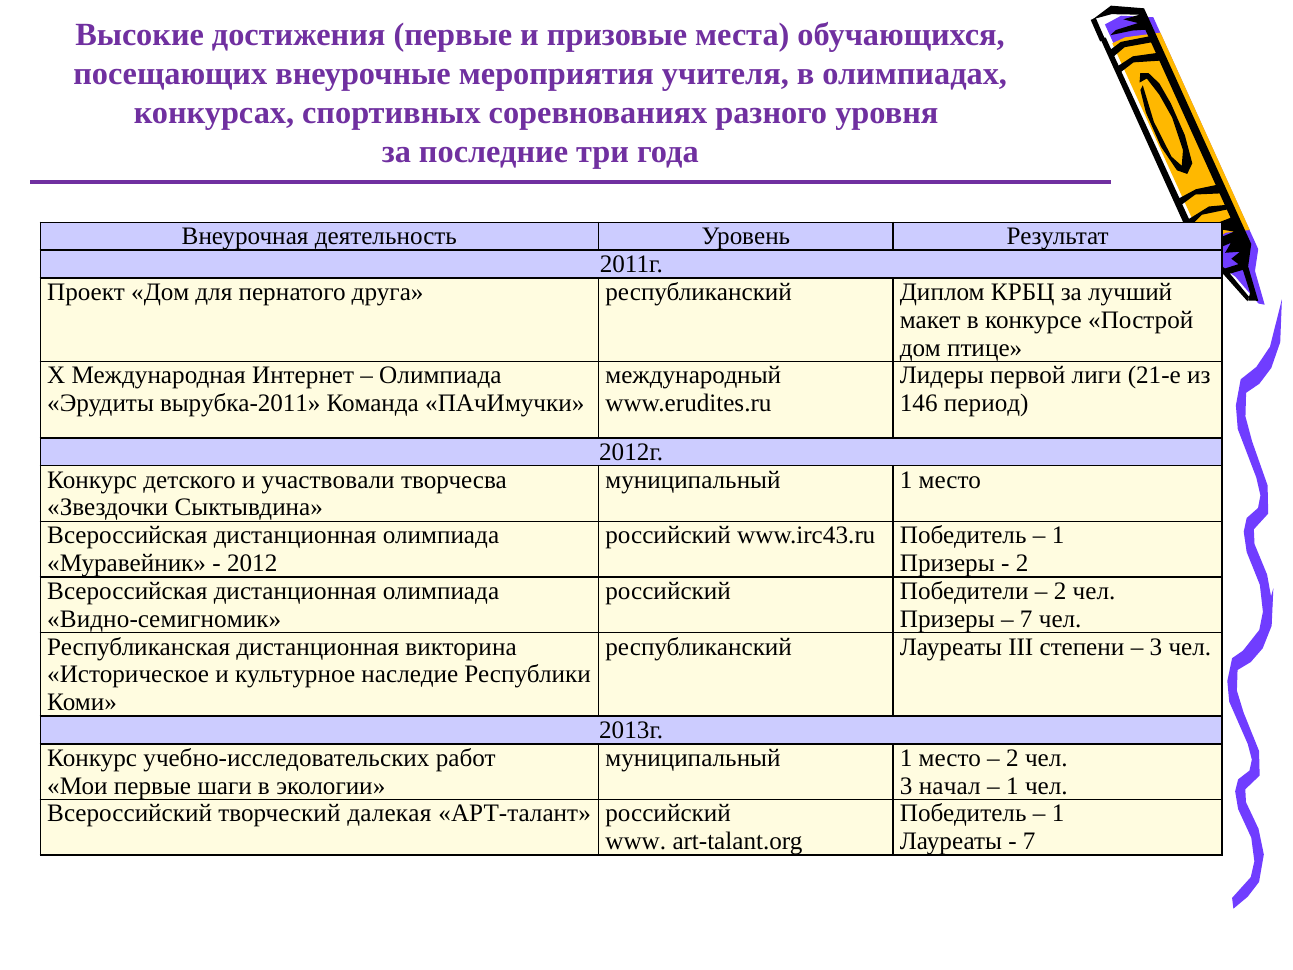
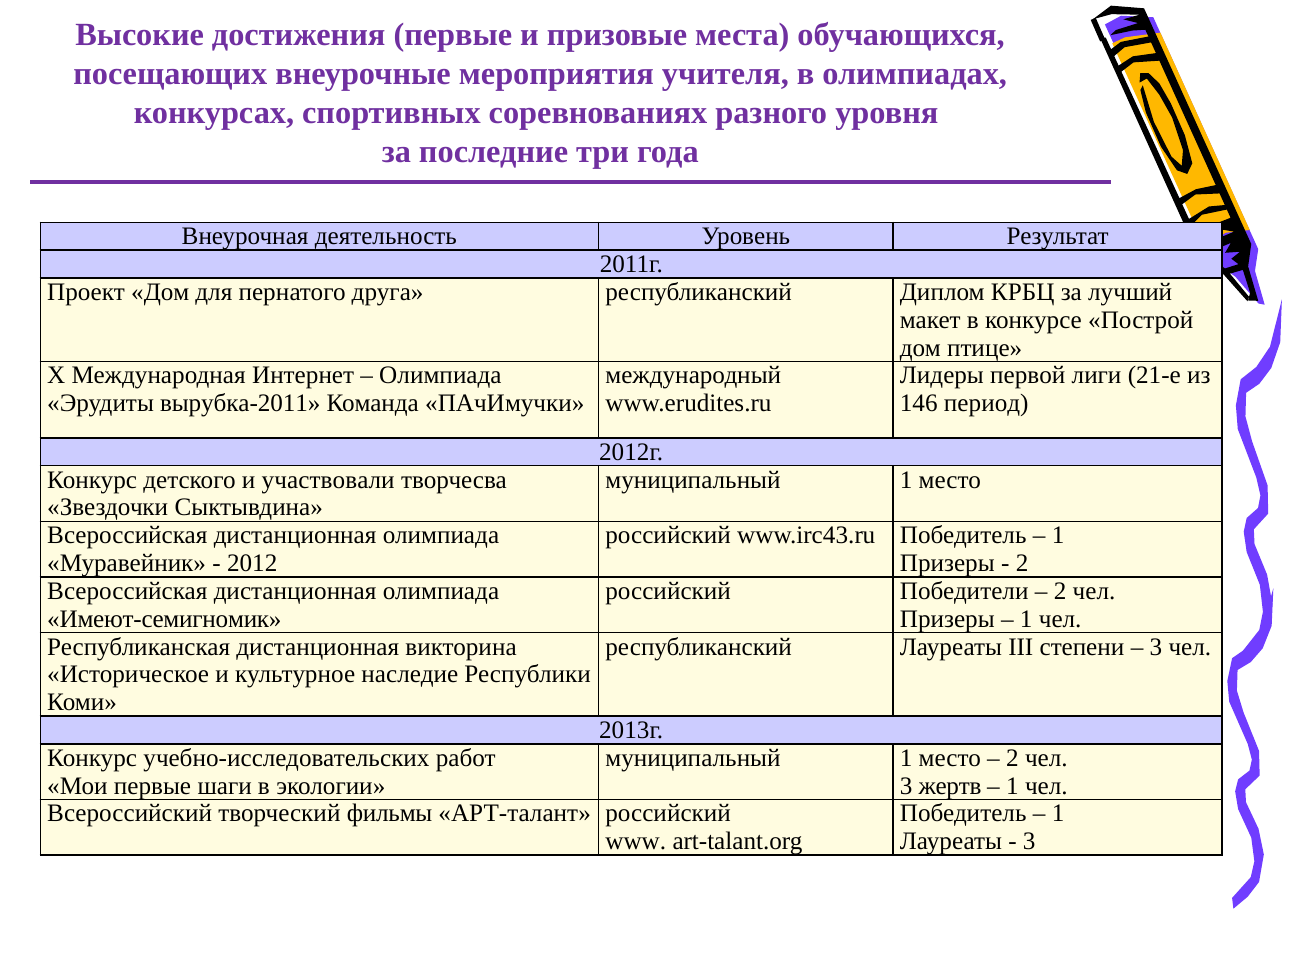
Видно-семигномик: Видно-семигномик -> Имеют-семигномик
7 at (1026, 619): 7 -> 1
начал: начал -> жертв
далекая: далекая -> фильмы
7 at (1029, 841): 7 -> 3
